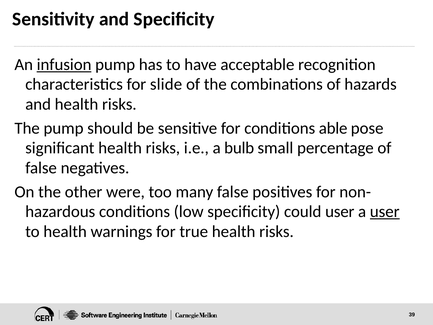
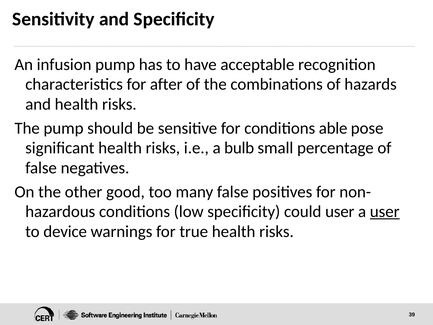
infusion underline: present -> none
slide: slide -> after
were: were -> good
to health: health -> device
